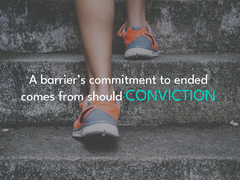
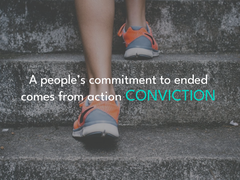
barrier’s: barrier’s -> people’s
should: should -> action
